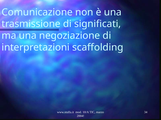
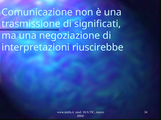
scaffolding: scaffolding -> riuscirebbe
